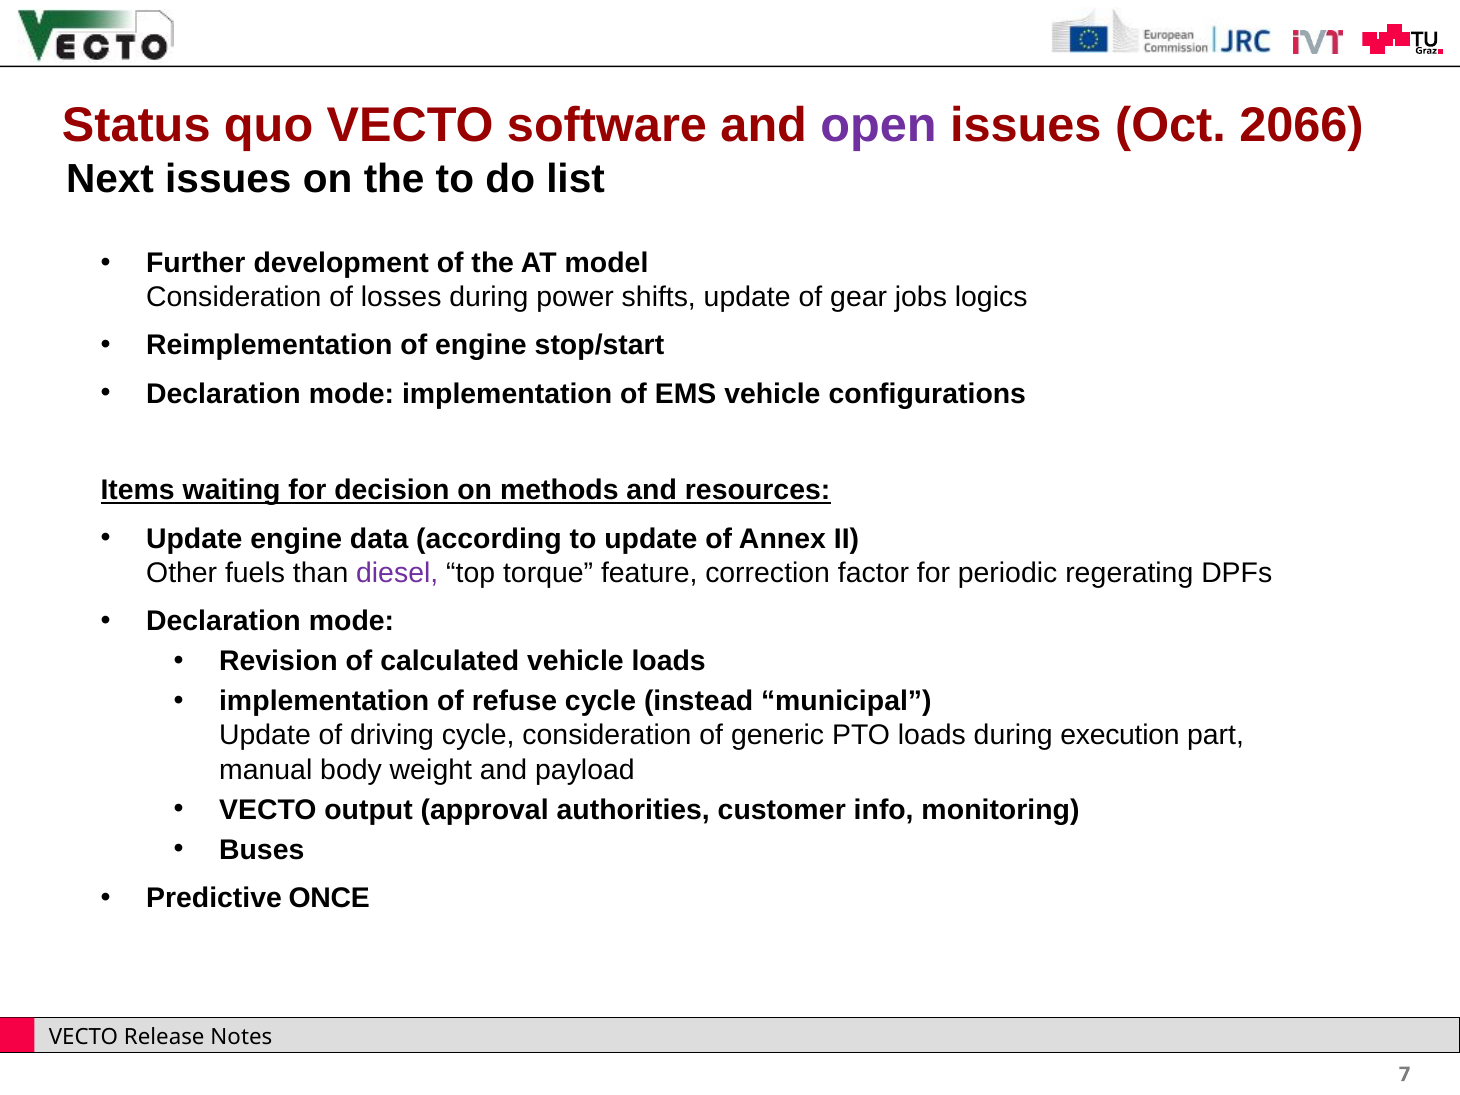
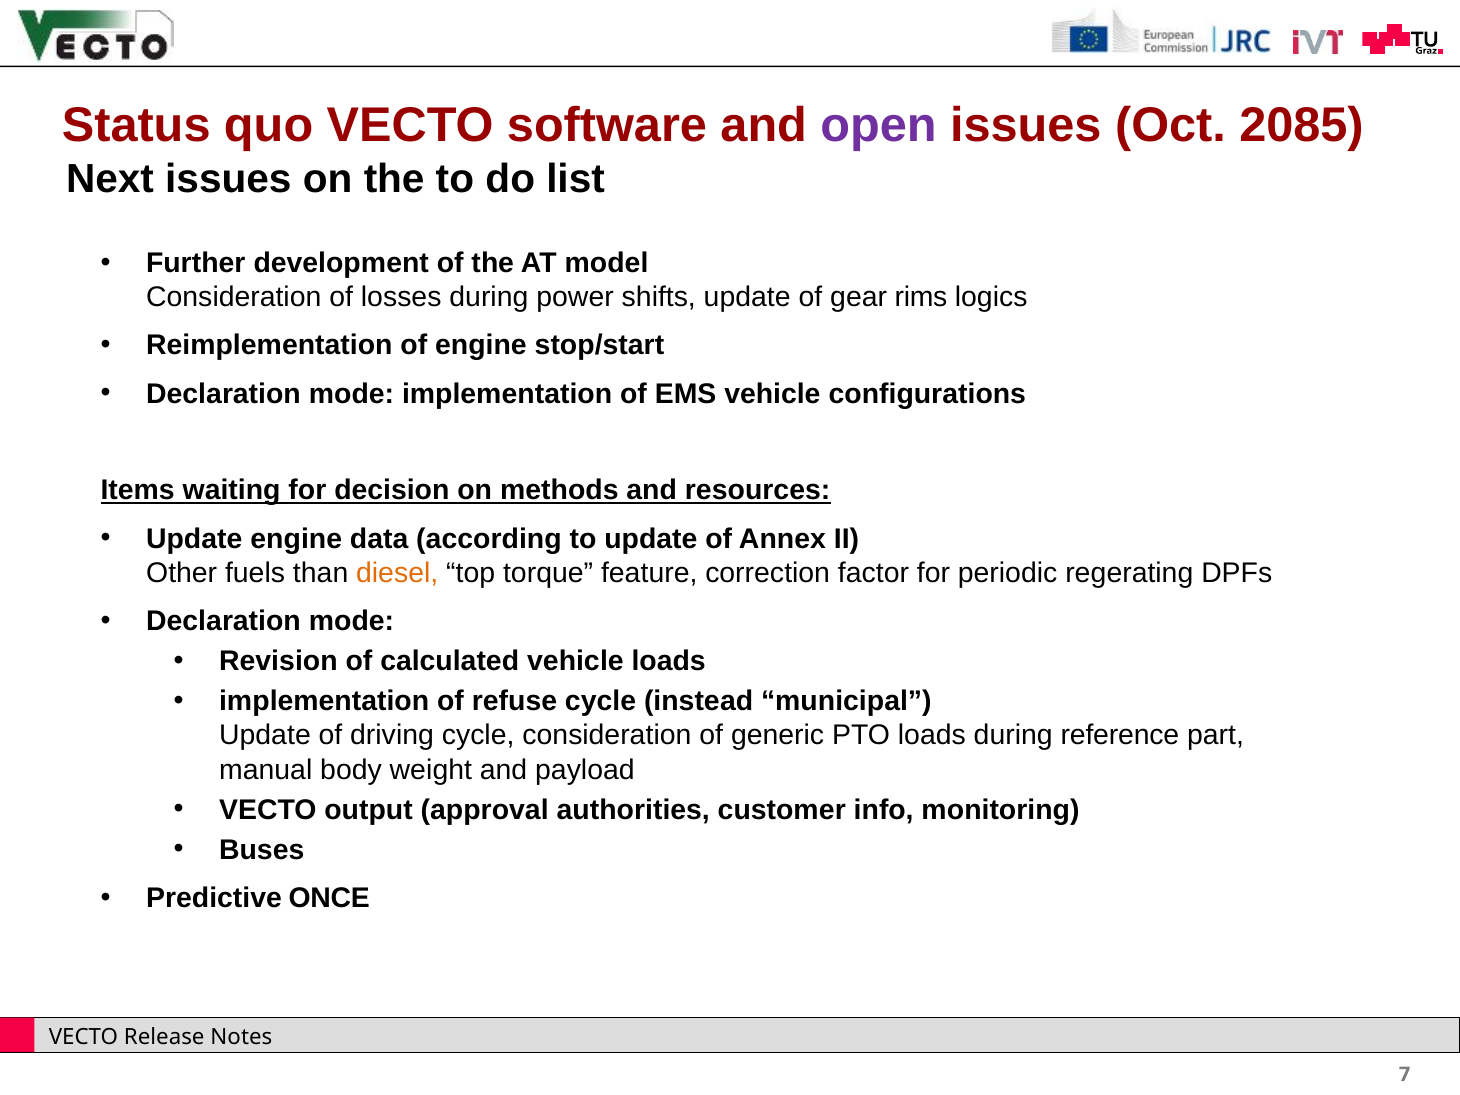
2066: 2066 -> 2085
jobs: jobs -> rims
diesel colour: purple -> orange
execution: execution -> reference
